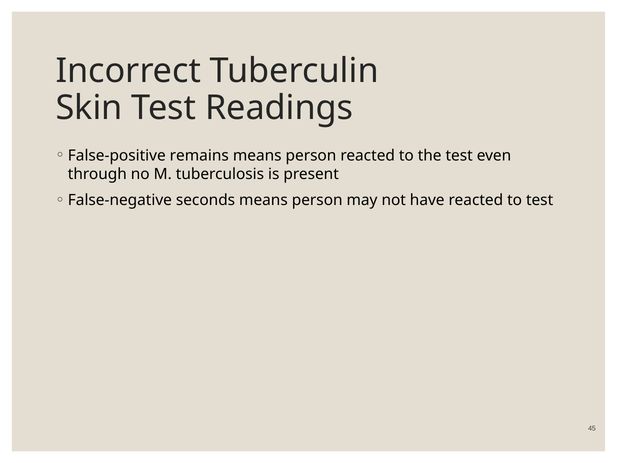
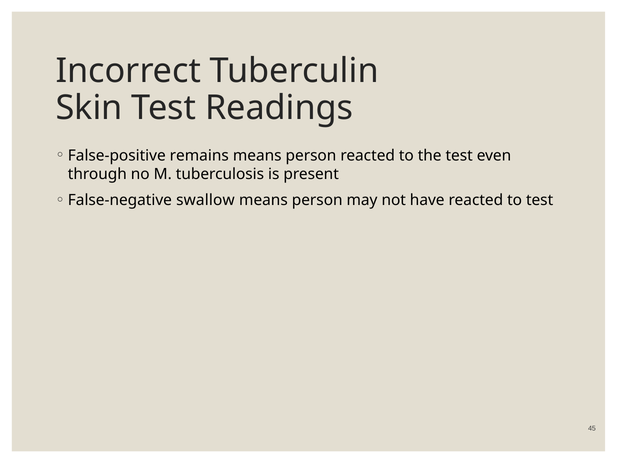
seconds: seconds -> swallow
